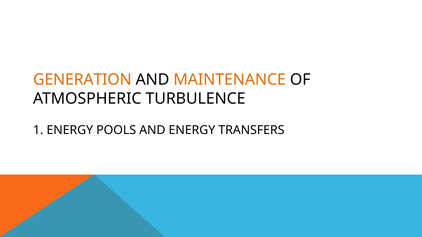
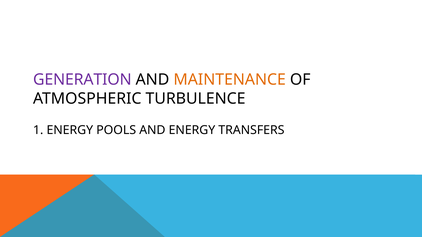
GENERATION colour: orange -> purple
